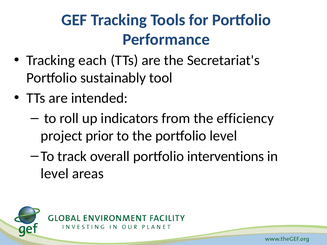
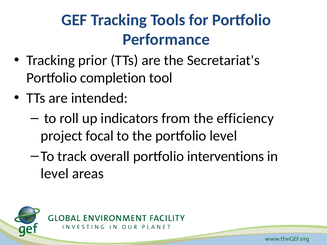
each: each -> prior
sustainably: sustainably -> completion
prior: prior -> focal
